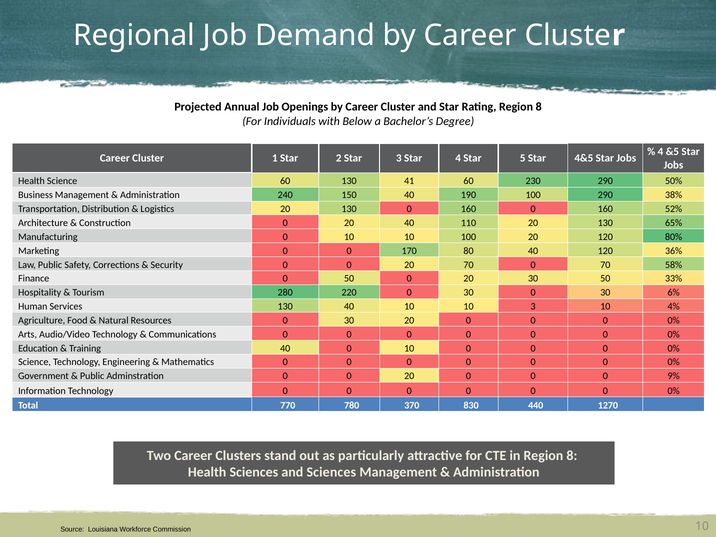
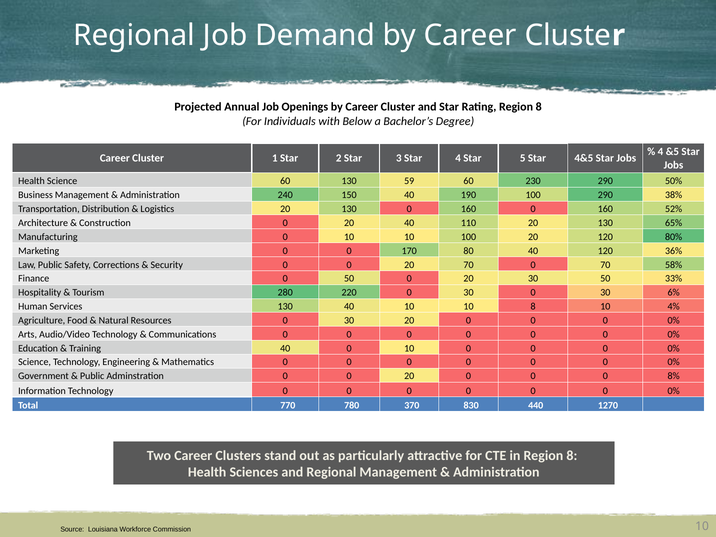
41: 41 -> 59
10 3: 3 -> 8
9%: 9% -> 8%
and Sciences: Sciences -> Regional
